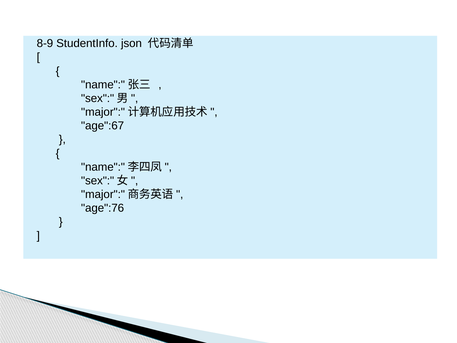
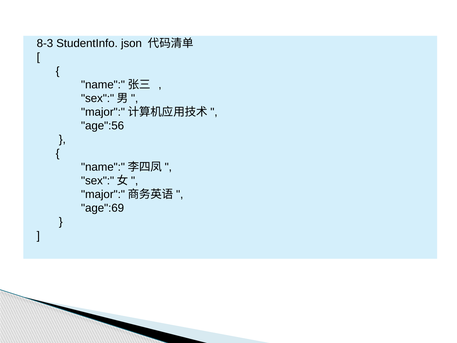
8-9: 8-9 -> 8-3
age":67: age":67 -> age":56
age":76: age":76 -> age":69
